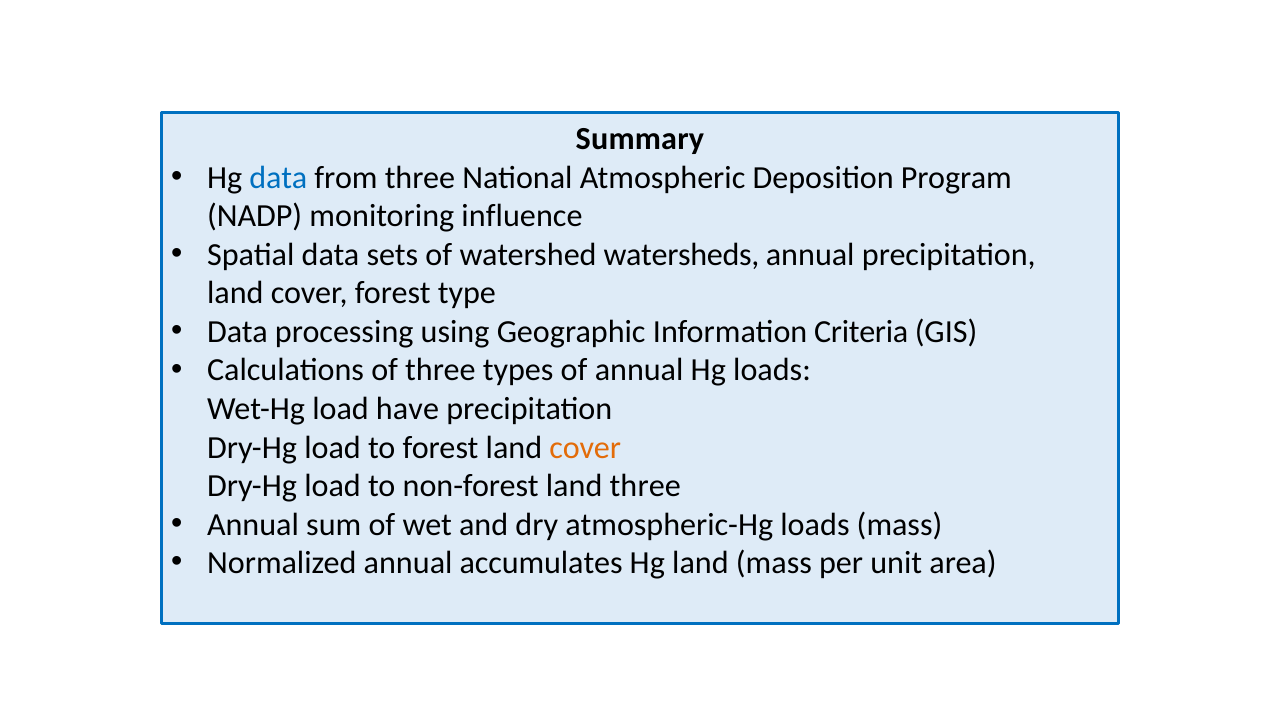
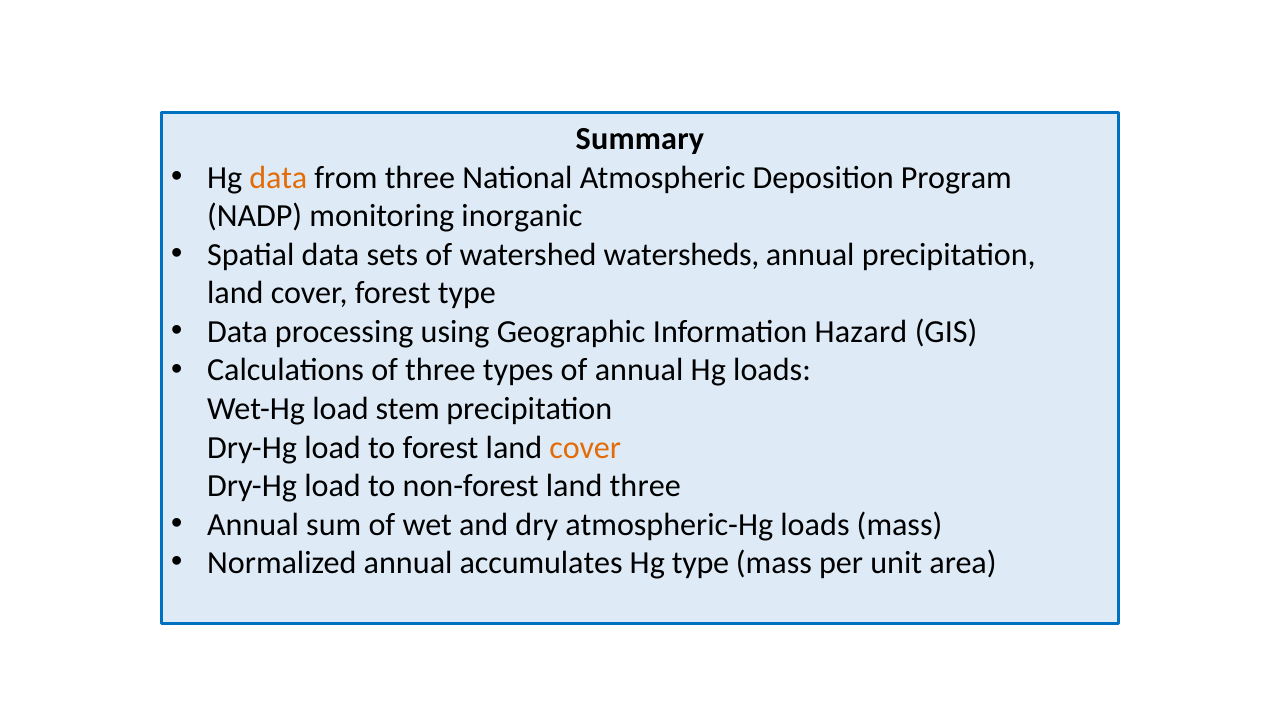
data at (278, 177) colour: blue -> orange
influence: influence -> inorganic
Criteria: Criteria -> Hazard
have: have -> stem
Hg land: land -> type
